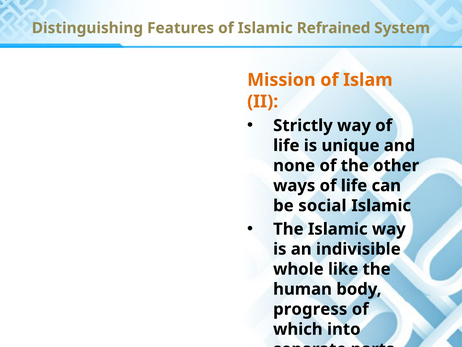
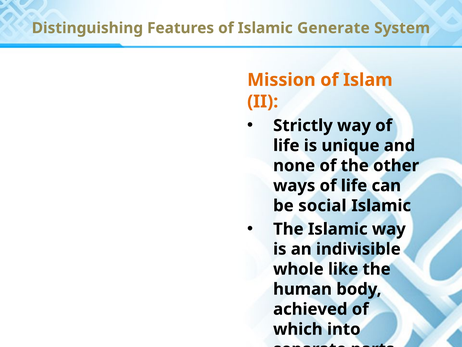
Refrained: Refrained -> Generate
progress: progress -> achieved
